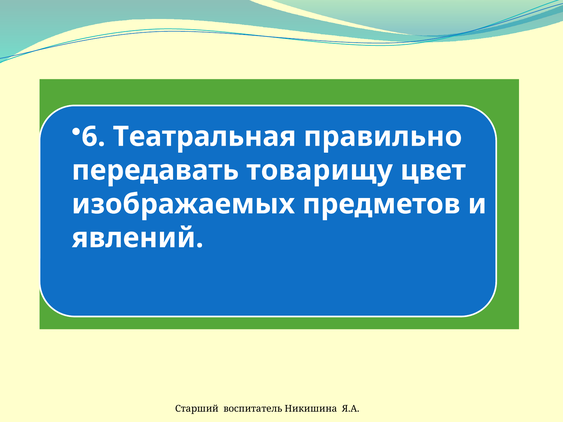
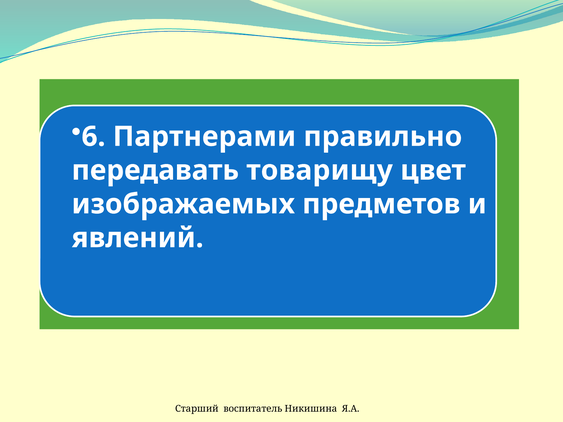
Театральная: Театральная -> Партнерами
